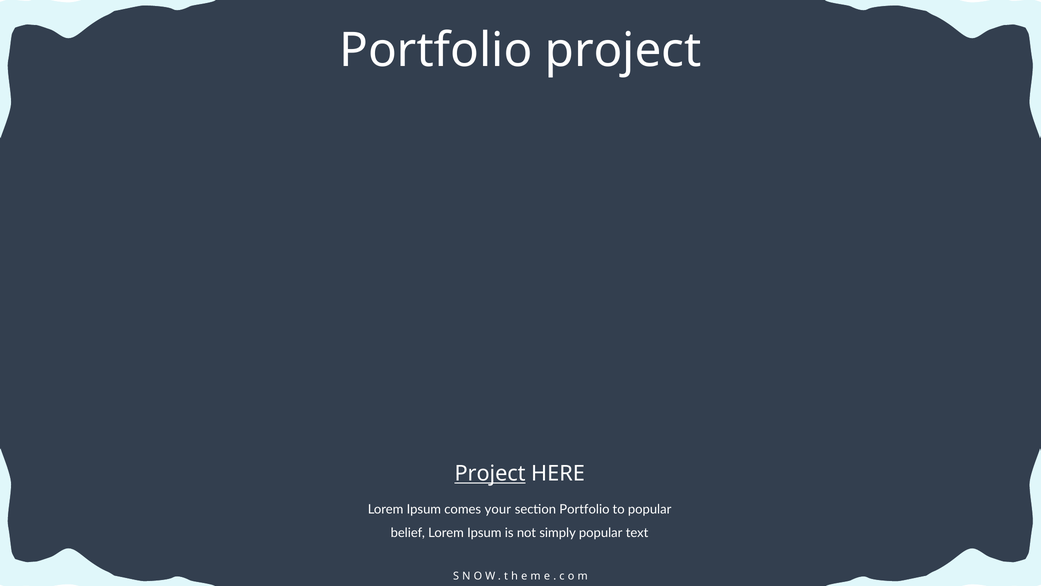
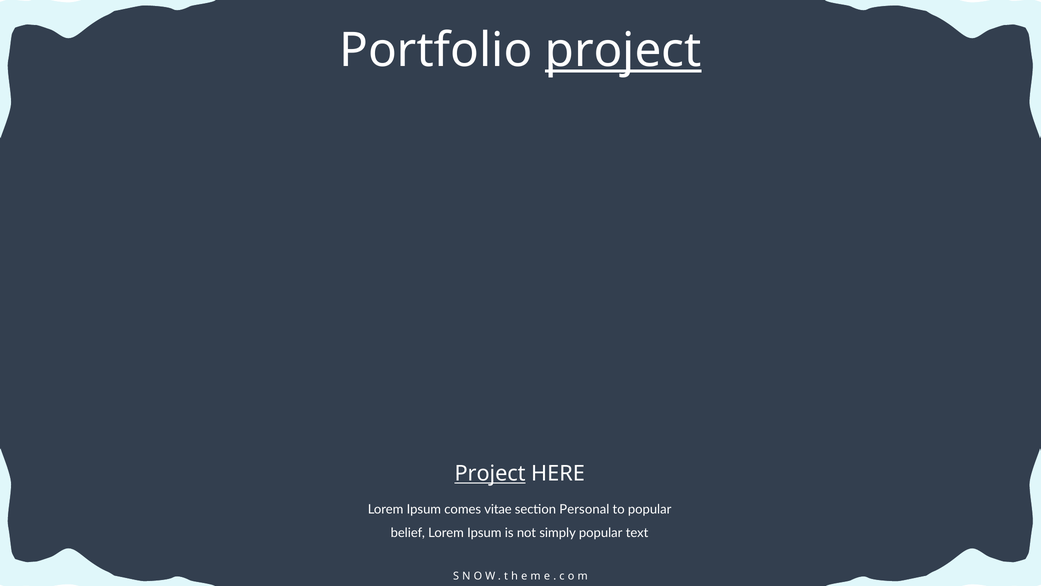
project at (623, 50) underline: none -> present
your: your -> vitae
section Portfolio: Portfolio -> Personal
